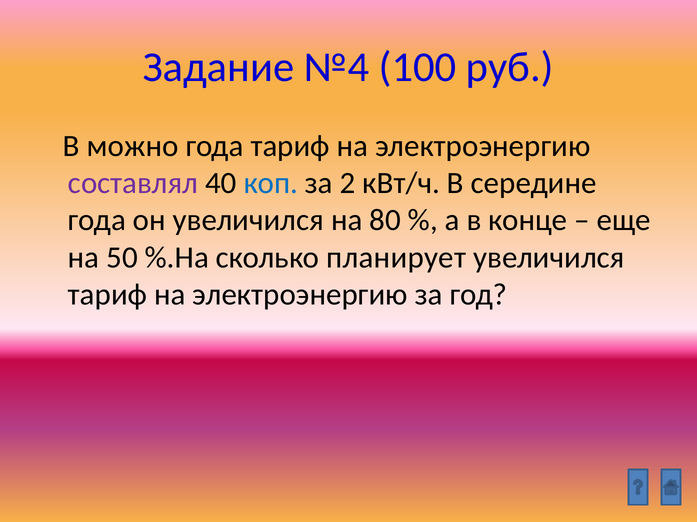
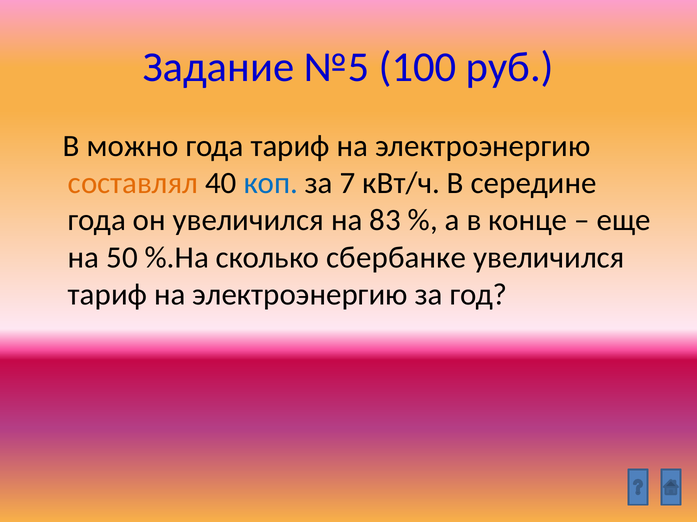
№4: №4 -> №5
составлял colour: purple -> orange
2: 2 -> 7
80: 80 -> 83
планирует: планирует -> сбербанке
